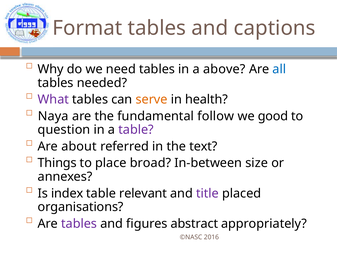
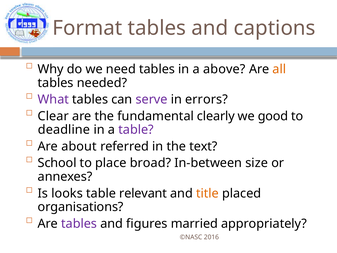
all colour: blue -> orange
serve colour: orange -> purple
health: health -> errors
Naya: Naya -> Clear
follow: follow -> clearly
question: question -> deadline
Things: Things -> School
index: index -> looks
title colour: purple -> orange
abstract: abstract -> married
